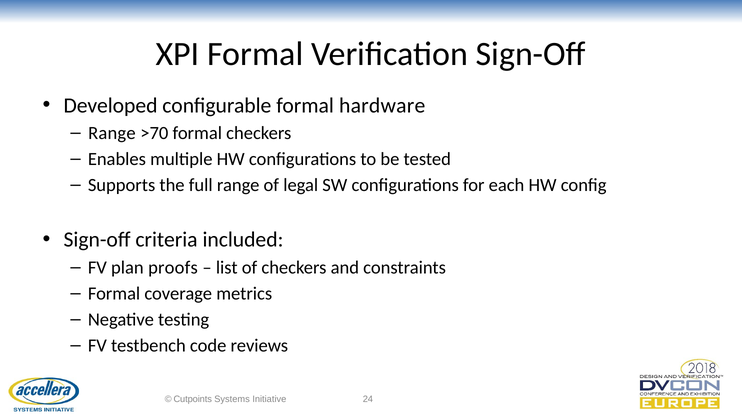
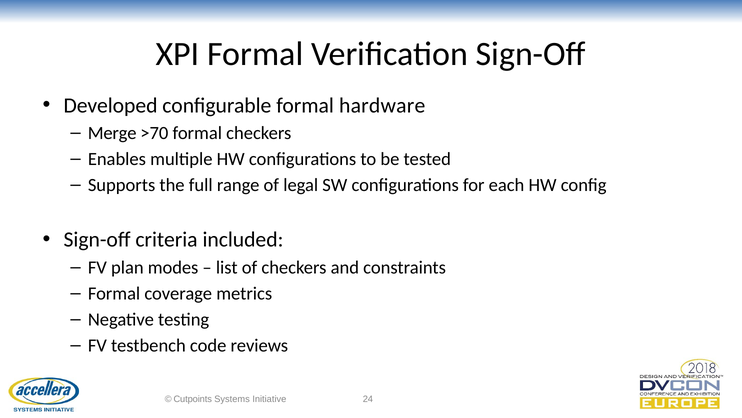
Range at (112, 133): Range -> Merge
proofs: proofs -> modes
